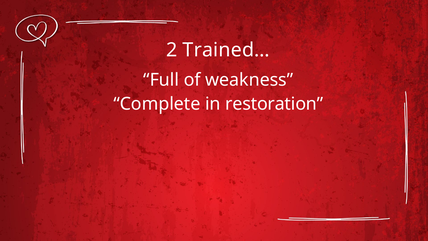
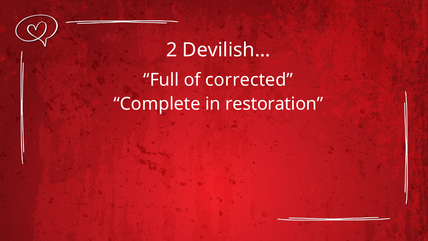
Trained…: Trained… -> Devilish…
weakness: weakness -> corrected
